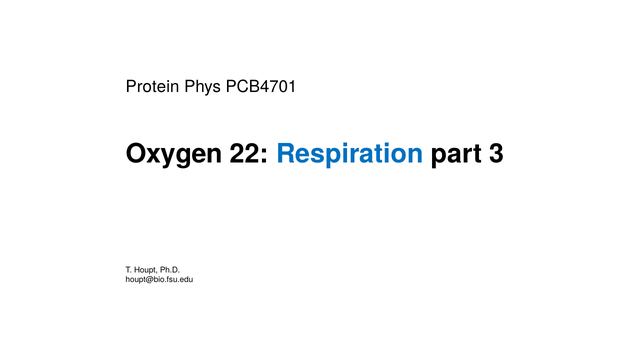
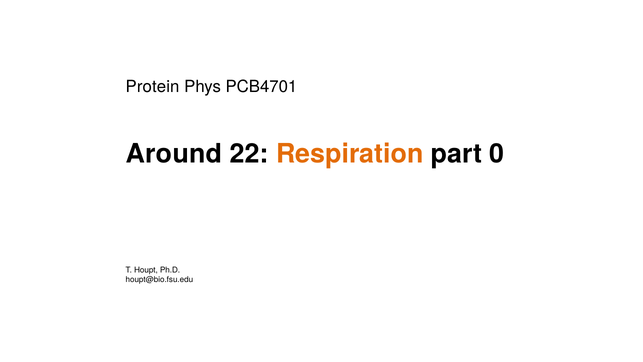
Oxygen: Oxygen -> Around
Respiration colour: blue -> orange
3: 3 -> 0
